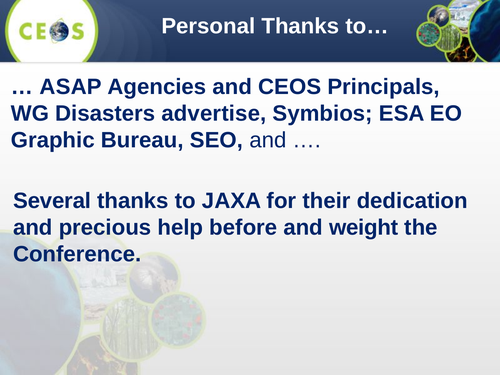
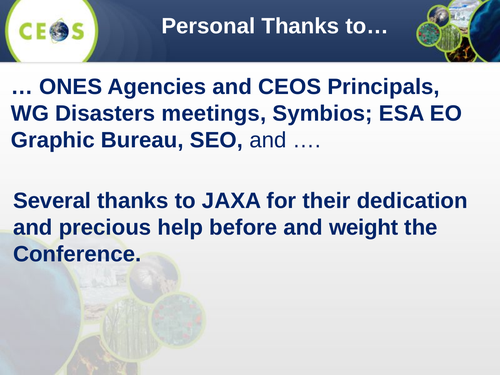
ASAP: ASAP -> ONES
advertise: advertise -> meetings
